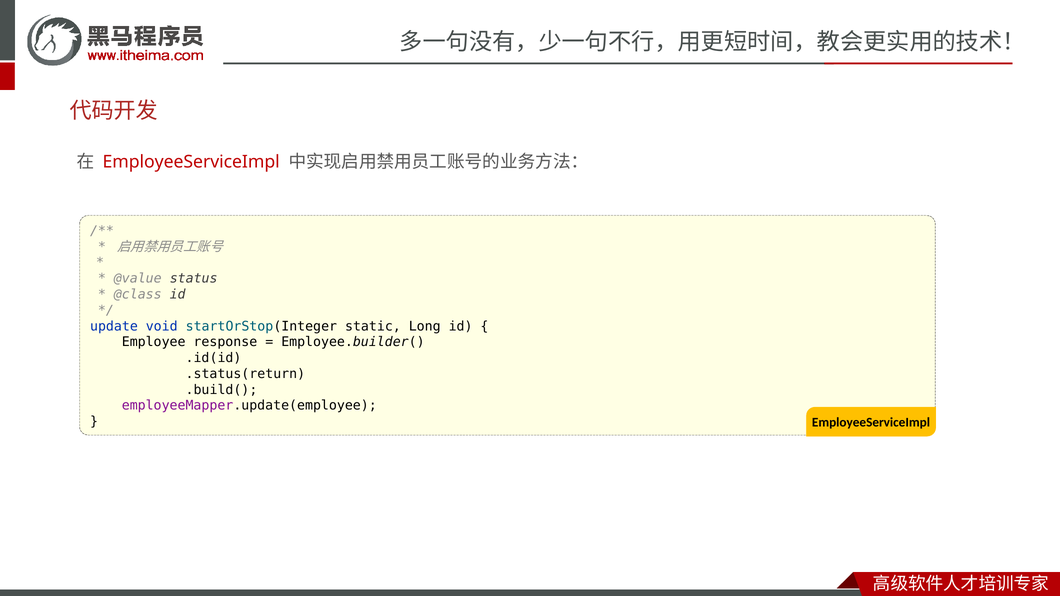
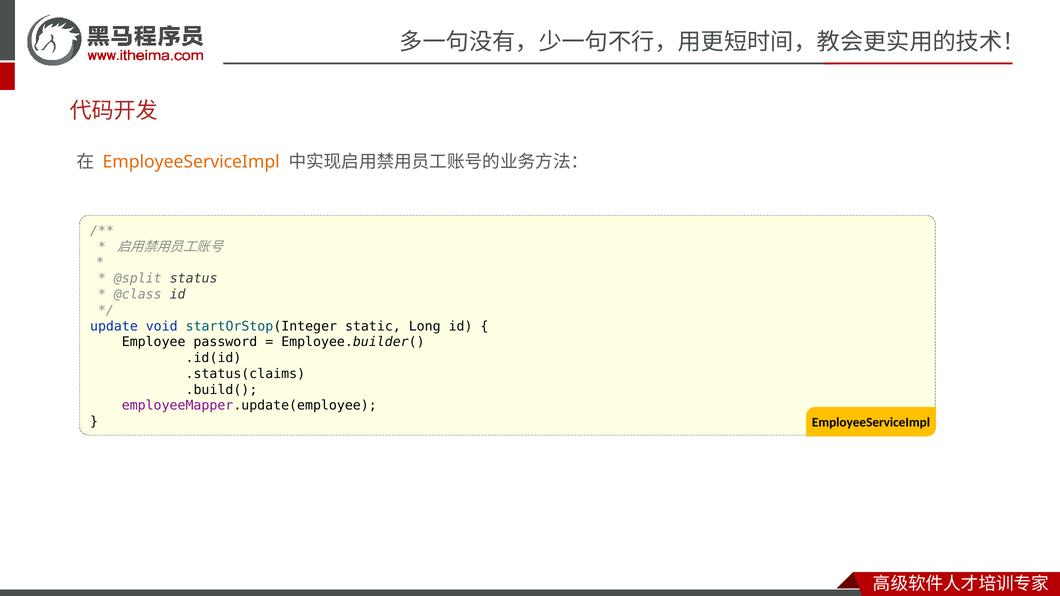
EmployeeServiceImpl at (191, 162) colour: red -> orange
@value: @value -> @split
response: response -> password
.status(return: .status(return -> .status(claims
